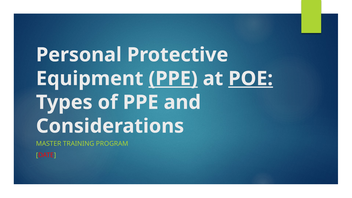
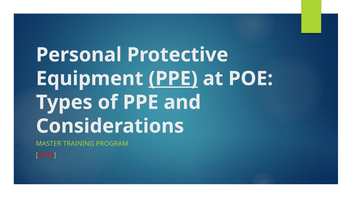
POE underline: present -> none
